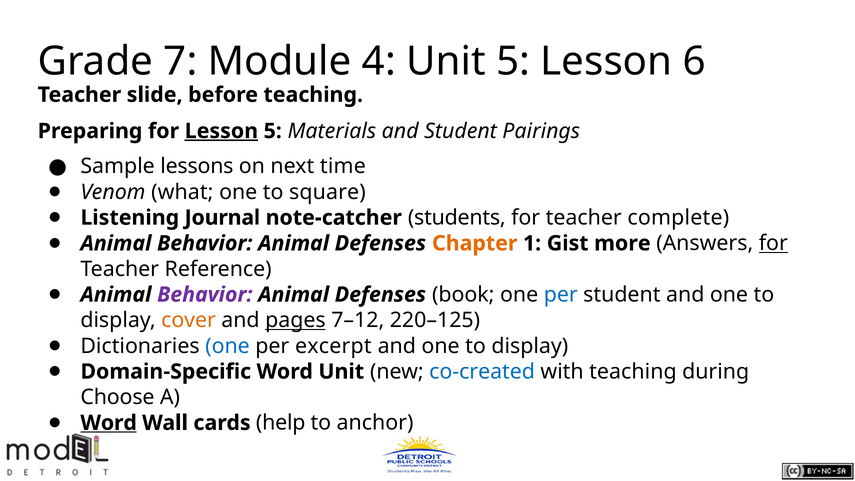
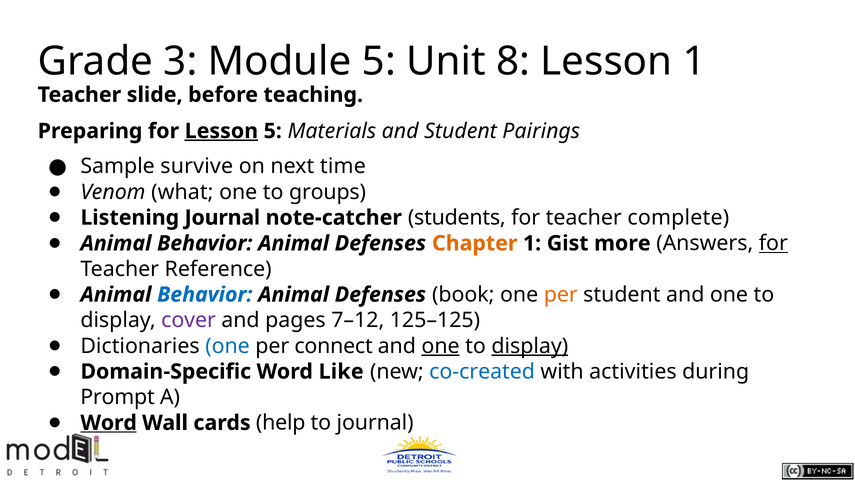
7: 7 -> 3
Module 4: 4 -> 5
Unit 5: 5 -> 8
Lesson 6: 6 -> 1
lessons: lessons -> survive
square: square -> groups
Behavior at (205, 295) colour: purple -> blue
per at (561, 295) colour: blue -> orange
cover colour: orange -> purple
pages underline: present -> none
220–125: 220–125 -> 125–125
excerpt: excerpt -> connect
one at (441, 346) underline: none -> present
display at (530, 346) underline: none -> present
Word Unit: Unit -> Like
with teaching: teaching -> activities
Choose: Choose -> Prompt
to anchor: anchor -> journal
